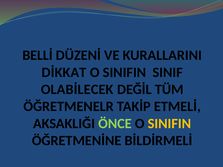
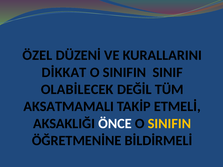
BELLİ: BELLİ -> ÖZEL
ÖĞRETMENELR: ÖĞRETMENELR -> AKSATMAMALI
ÖNCE colour: light green -> white
